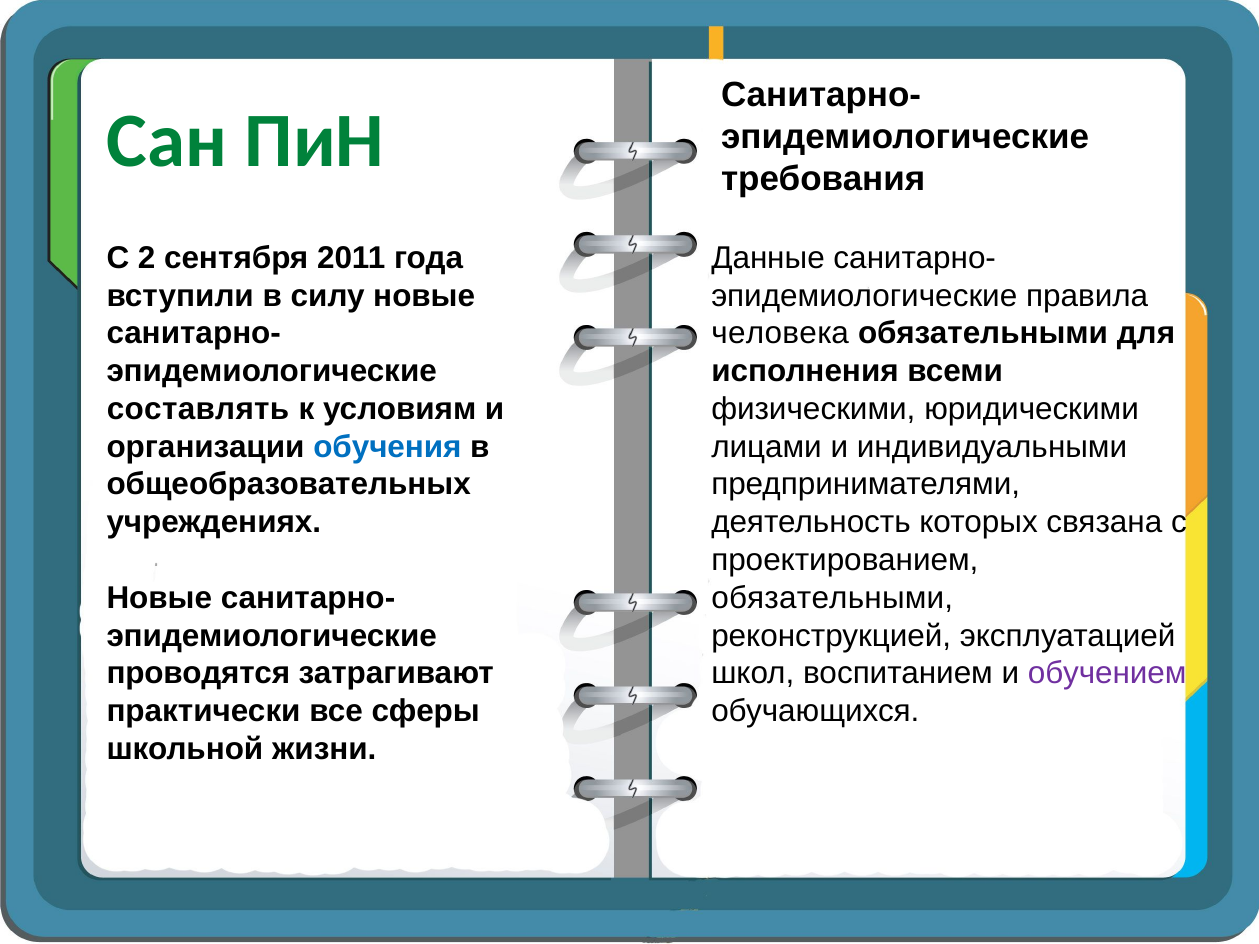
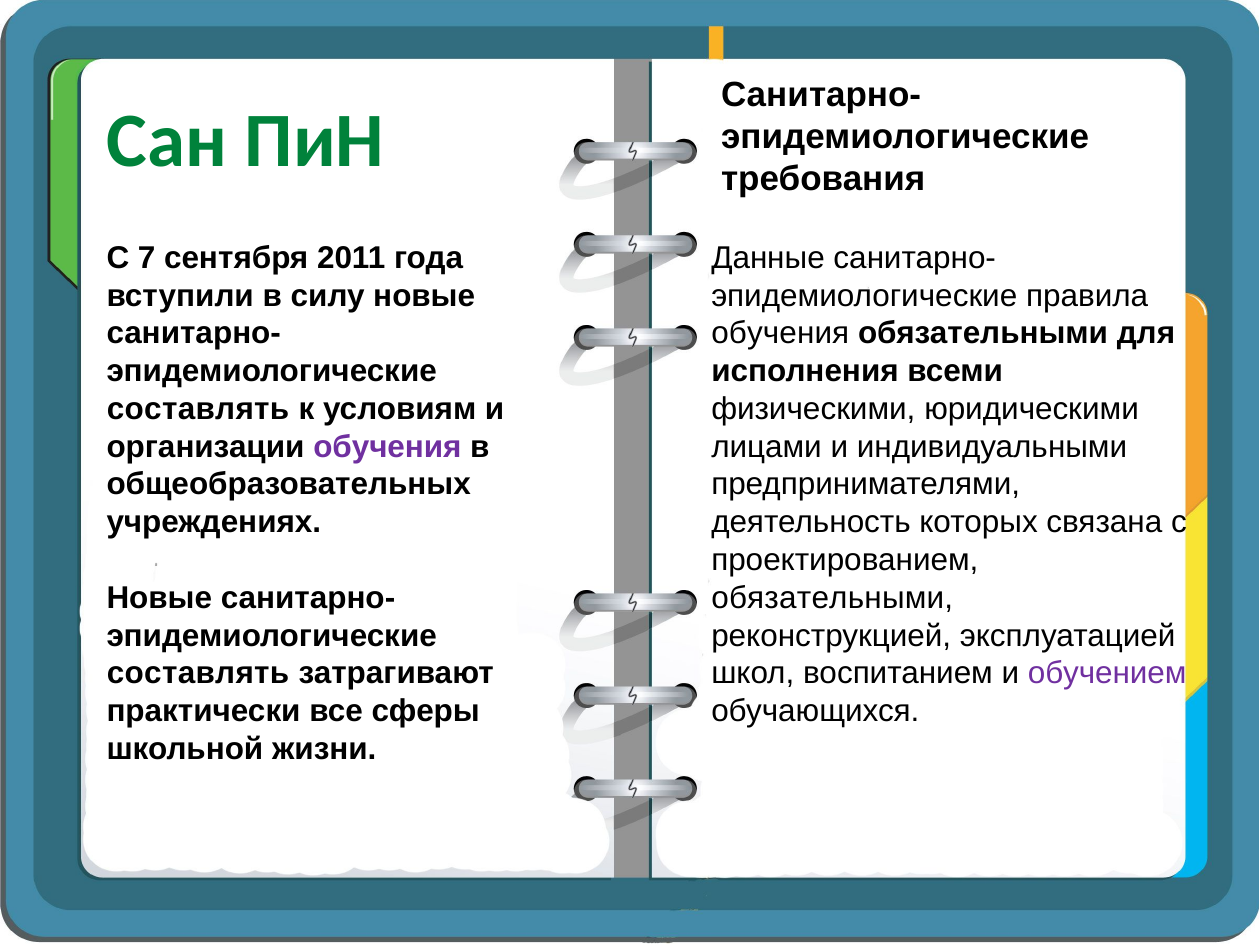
2: 2 -> 7
человека at (780, 334): человека -> обучения
обучения at (387, 447) colour: blue -> purple
проводятся at (198, 674): проводятся -> составлять
